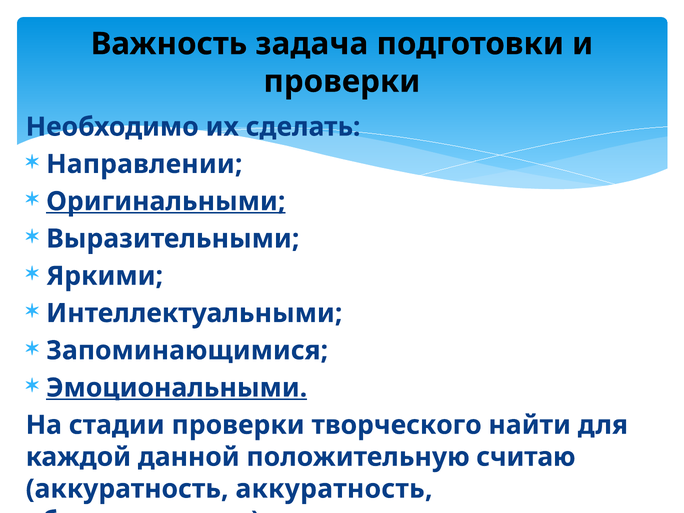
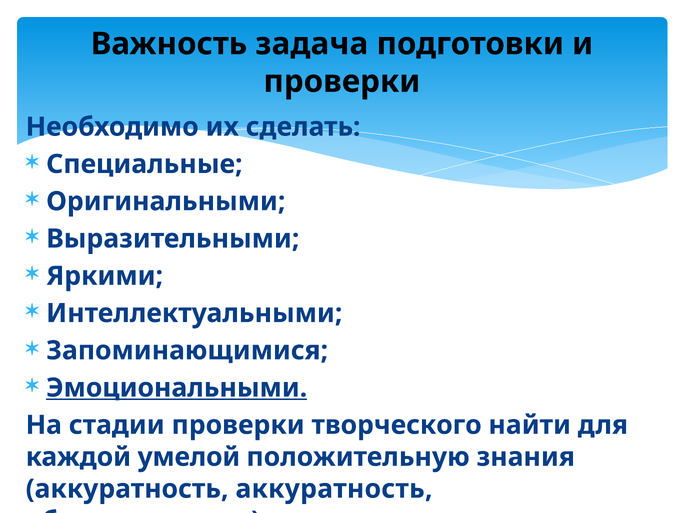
Направлении: Направлении -> Специальные
Оригинальными underline: present -> none
данной: данной -> умелой
считаю: считаю -> знания
